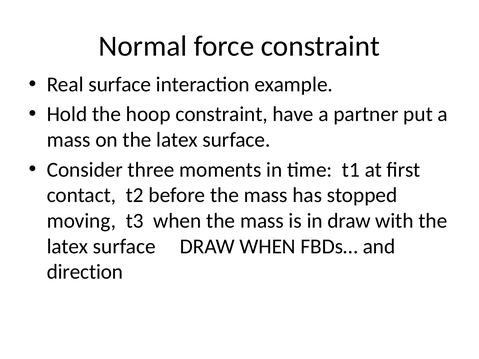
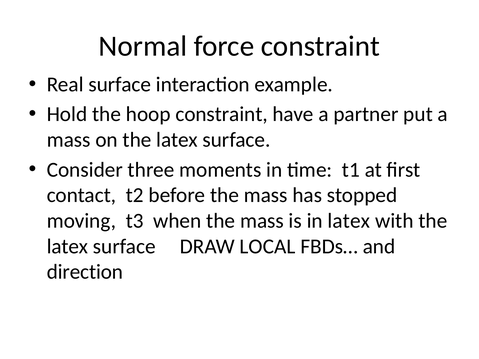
in draw: draw -> latex
DRAW WHEN: WHEN -> LOCAL
